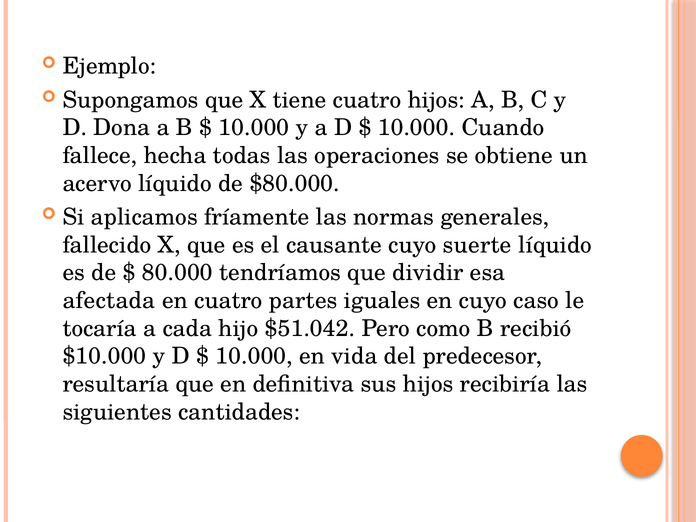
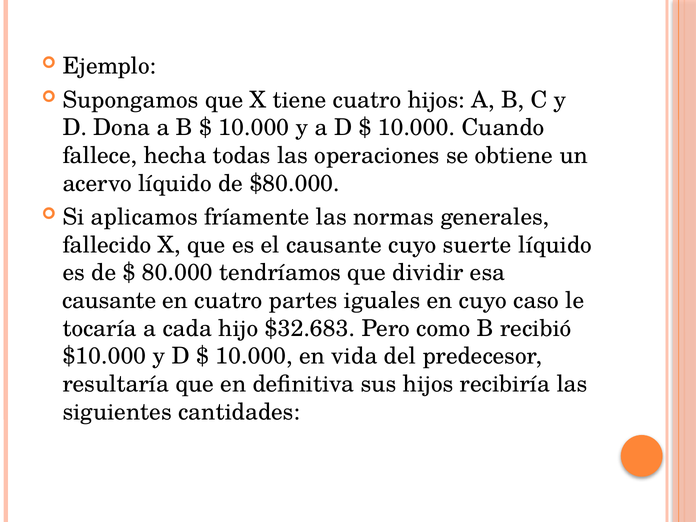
afectada at (109, 301): afectada -> causante
$51.042: $51.042 -> $32.683
